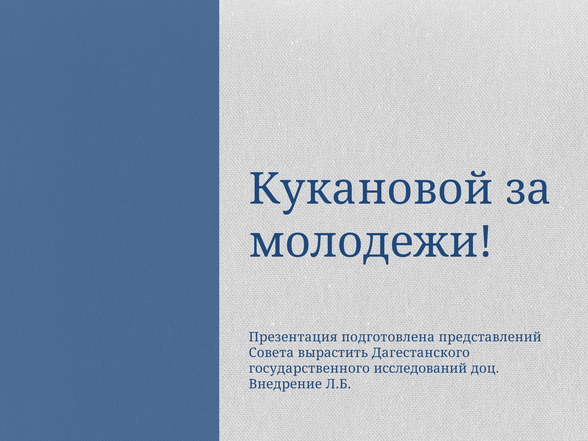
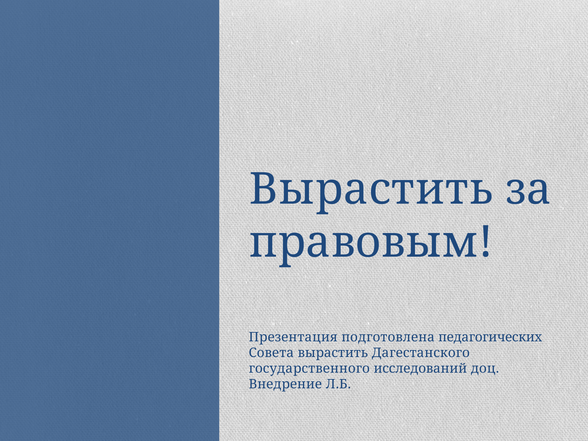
Кукановой at (371, 189): Кукановой -> Вырастить
молодежи: молодежи -> правовым
представлений: представлений -> педагогических
